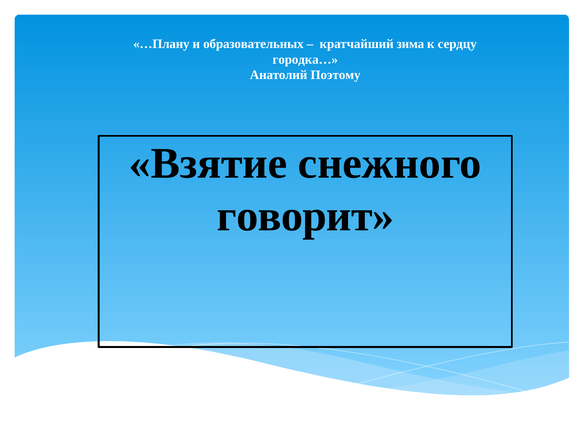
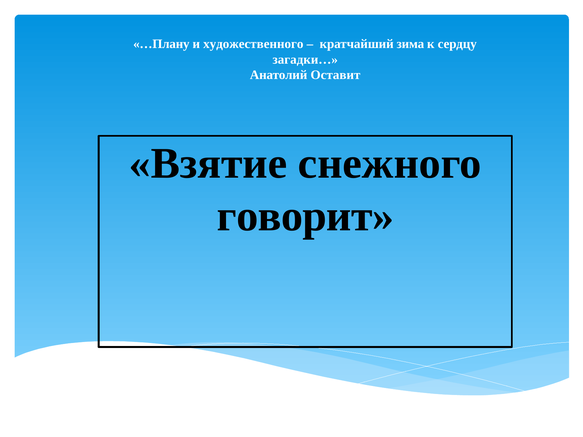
образовательных: образовательных -> художественного
городка…: городка… -> загадки…
Поэтому: Поэтому -> Оставит
